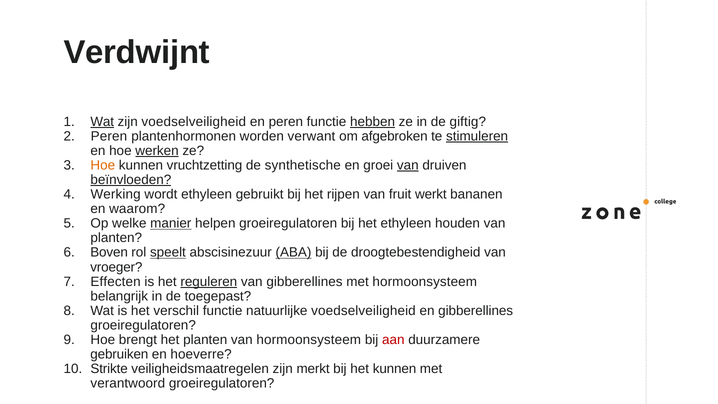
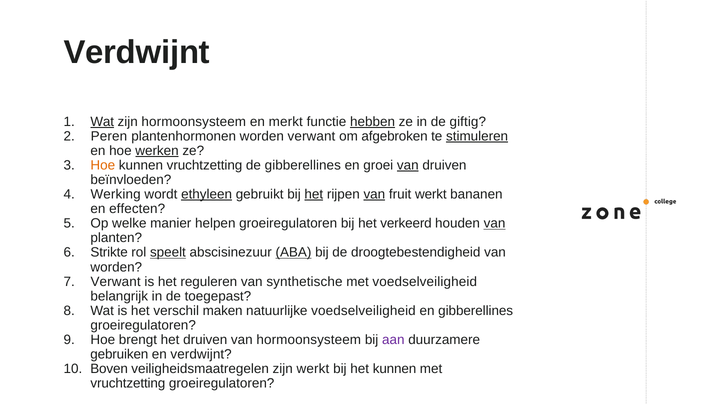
zijn voedselveiligheid: voedselveiligheid -> hormoonsysteem
en peren: peren -> merkt
de synthetische: synthetische -> gibberellines
beïnvloeden underline: present -> none
ethyleen at (207, 194) underline: none -> present
het at (314, 194) underline: none -> present
van at (374, 194) underline: none -> present
waarom: waarom -> effecten
manier underline: present -> none
het ethyleen: ethyleen -> verkeerd
van at (495, 223) underline: none -> present
Boven: Boven -> Strikte
vroeger at (116, 267): vroeger -> worden
Effecten at (116, 282): Effecten -> Verwant
reguleren underline: present -> none
van gibberellines: gibberellines -> synthetische
met hormoonsysteem: hormoonsysteem -> voedselveiligheid
verschil functie: functie -> maken
het planten: planten -> druiven
aan colour: red -> purple
en hoeverre: hoeverre -> verdwijnt
Strikte: Strikte -> Boven
zijn merkt: merkt -> werkt
verantwoord at (128, 383): verantwoord -> vruchtzetting
